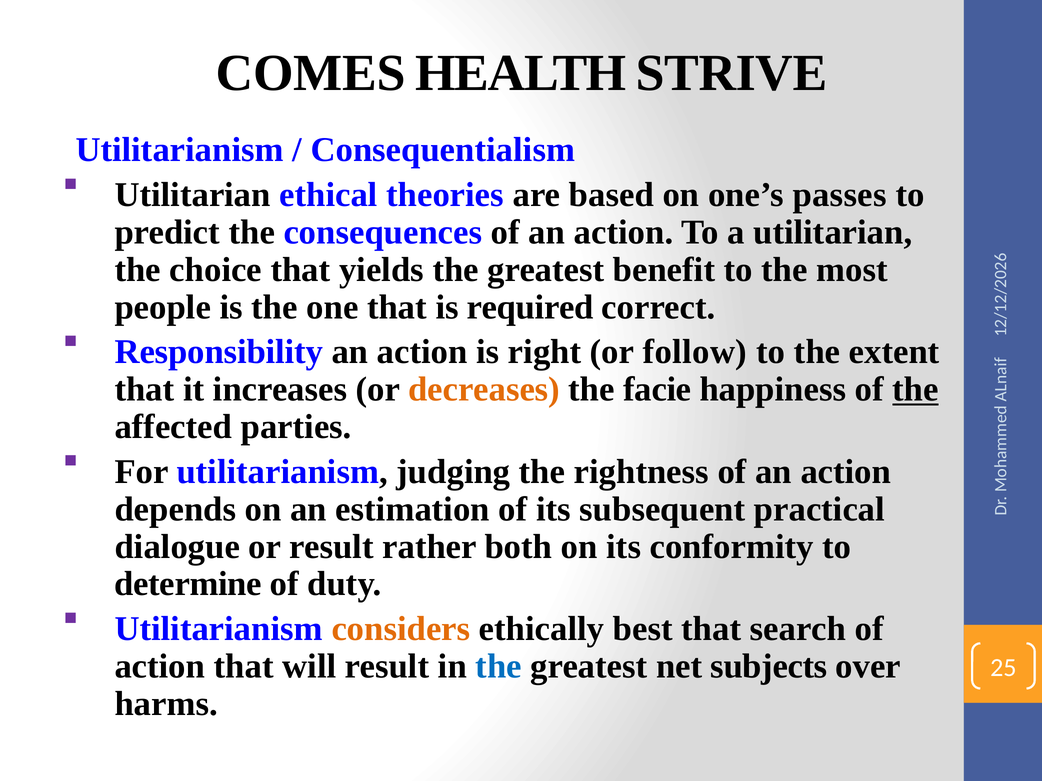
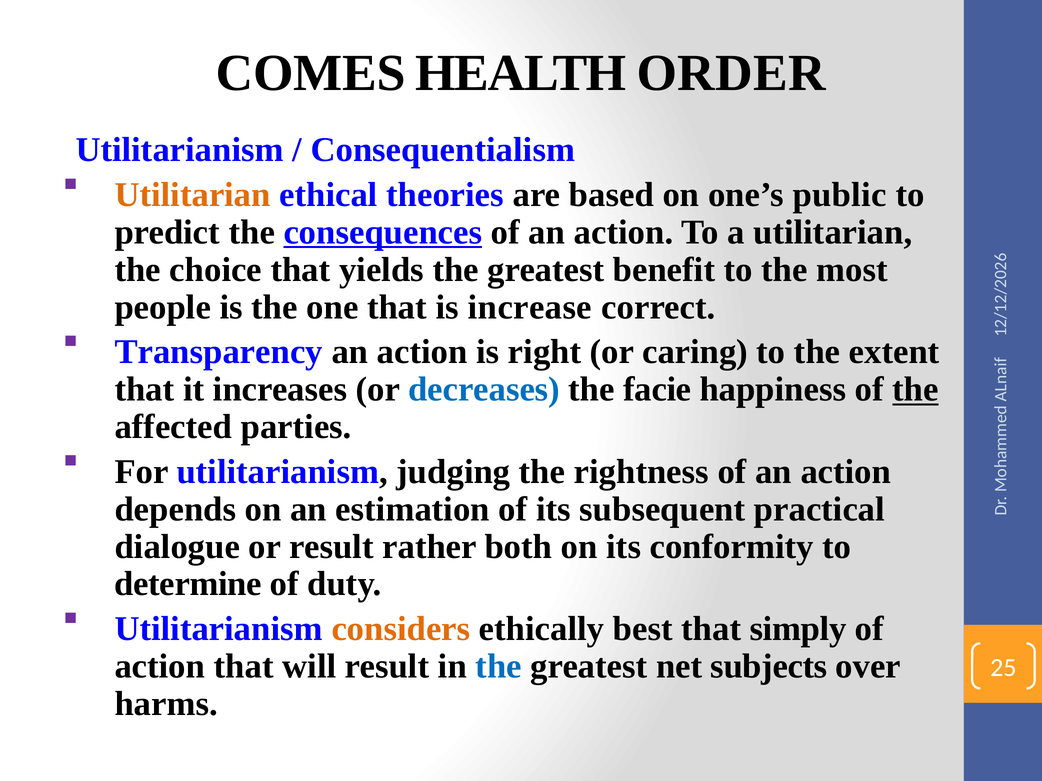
STRIVE: STRIVE -> ORDER
Utilitarian at (193, 195) colour: black -> orange
passes: passes -> public
consequences underline: none -> present
required: required -> increase
Responsibility: Responsibility -> Transparency
follow: follow -> caring
decreases colour: orange -> blue
search: search -> simply
